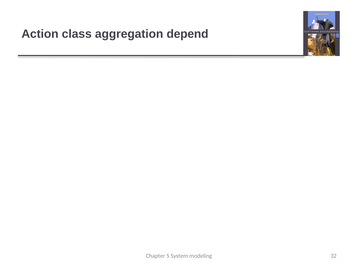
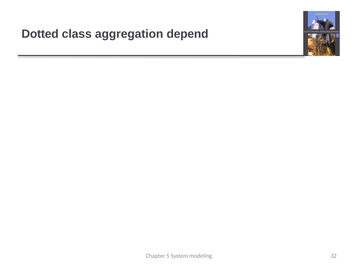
Action: Action -> Dotted
